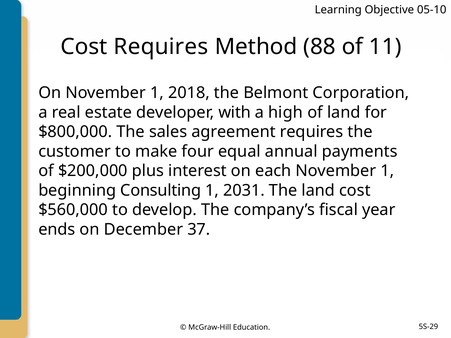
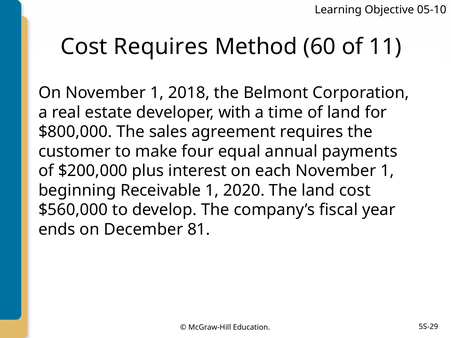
88: 88 -> 60
high: high -> time
Consulting: Consulting -> Receivable
2031: 2031 -> 2020
37: 37 -> 81
